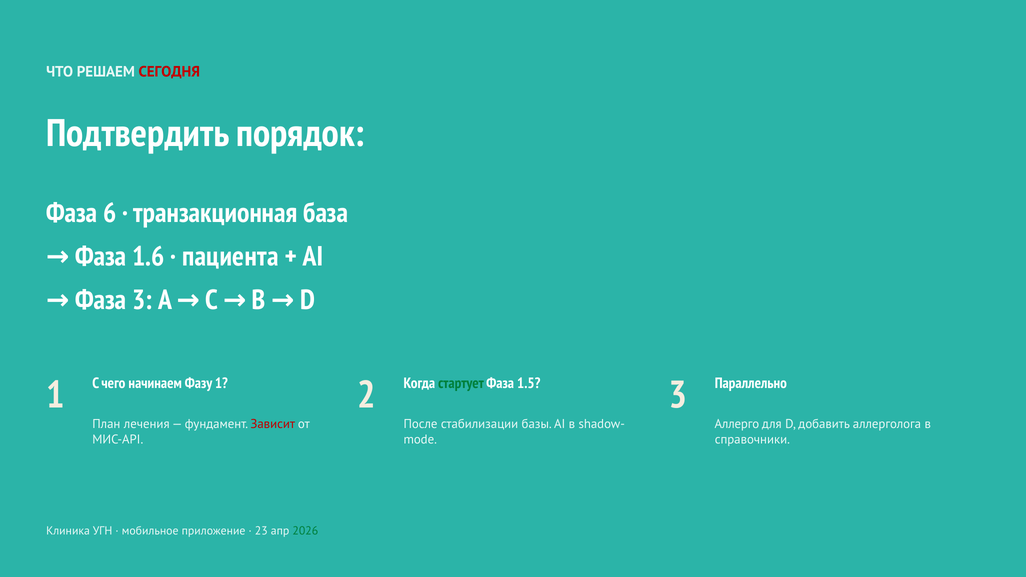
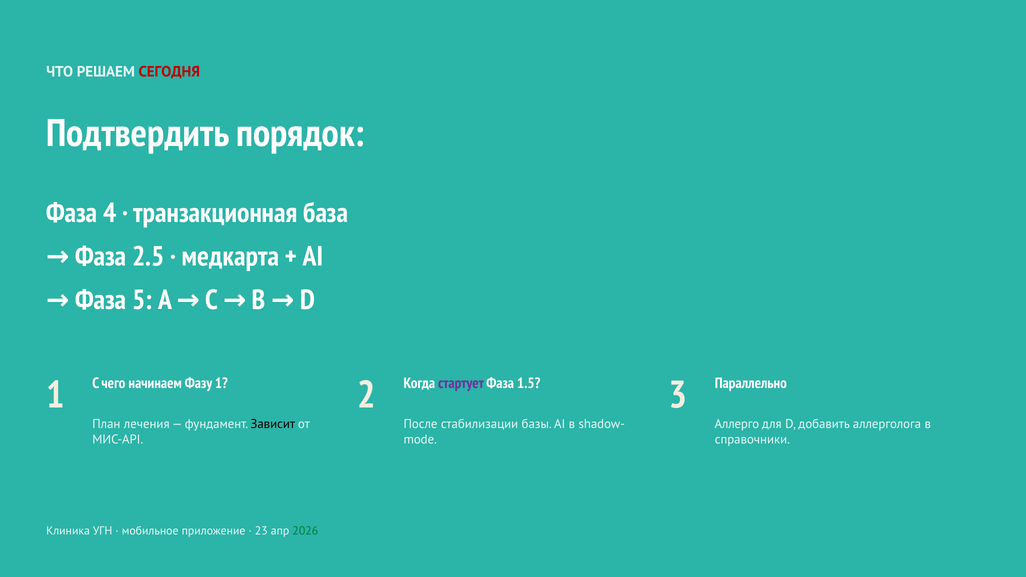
6: 6 -> 4
1.6: 1.6 -> 2.5
пациента: пациента -> медкарта
3 at (142, 300): 3 -> 5
стартует colour: green -> purple
Зависит colour: red -> black
